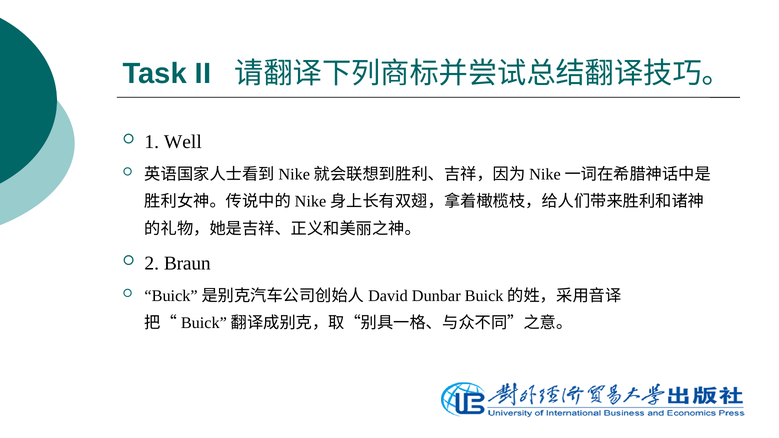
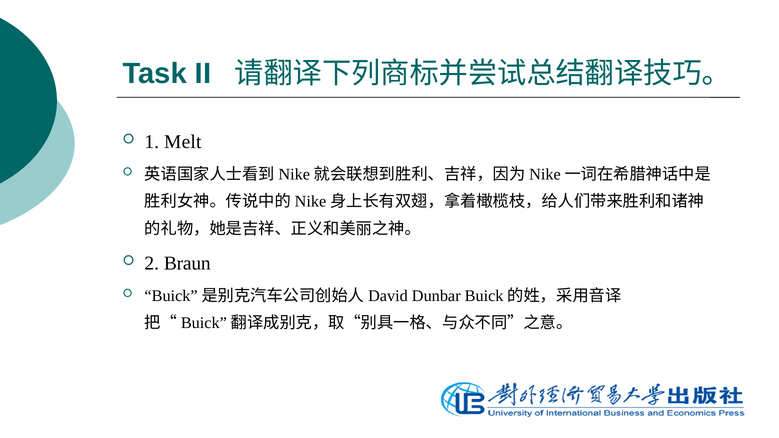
Well: Well -> Melt
